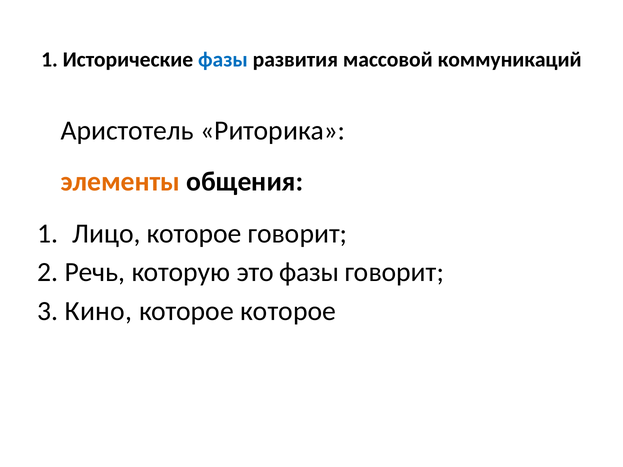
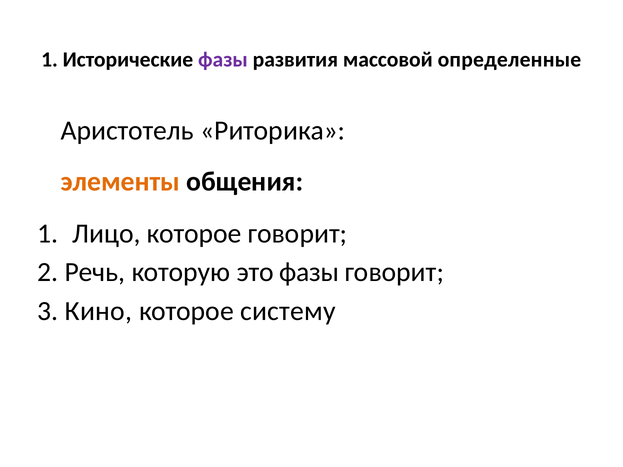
фазы at (223, 60) colour: blue -> purple
коммуникаций: коммуникаций -> определенные
которое которое: которое -> систему
